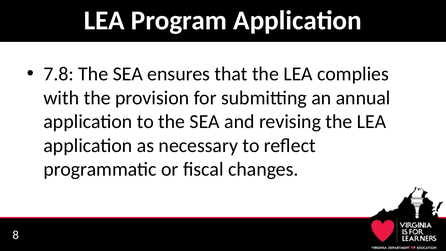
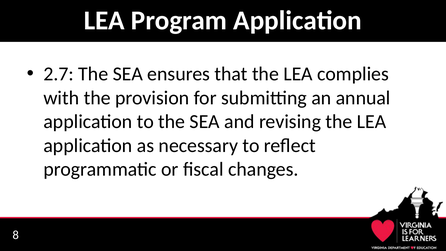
7.8: 7.8 -> 2.7
